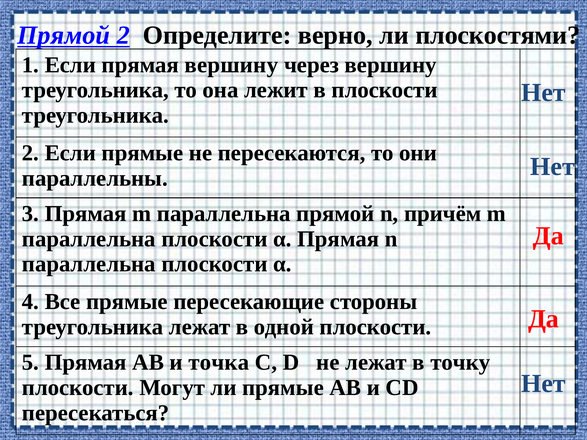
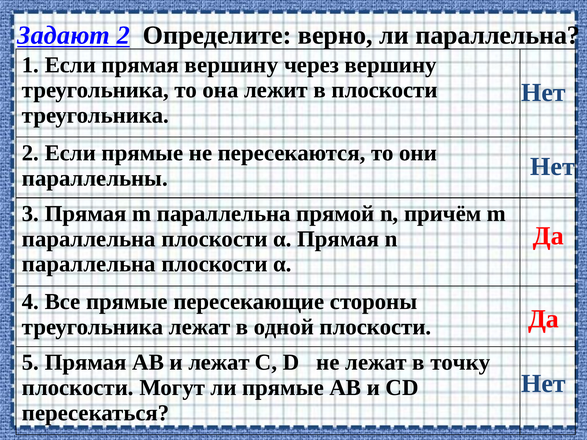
Прямой at (64, 35): Прямой -> Задают
ли плоскостями: плоскостями -> параллельна
и точка: точка -> лежат
